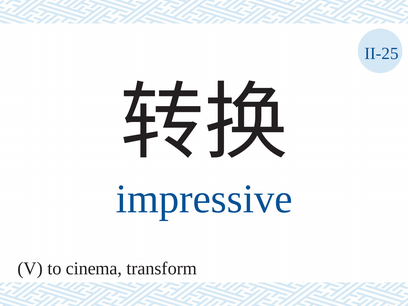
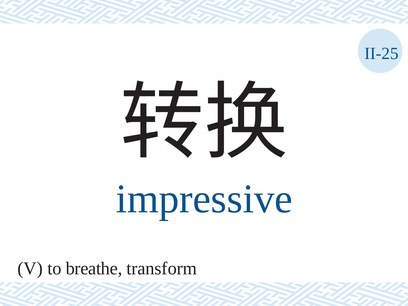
cinema: cinema -> breathe
